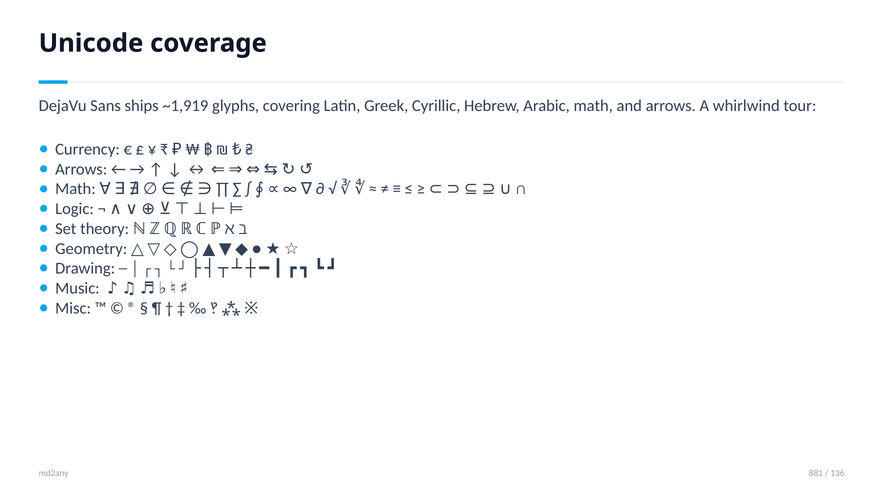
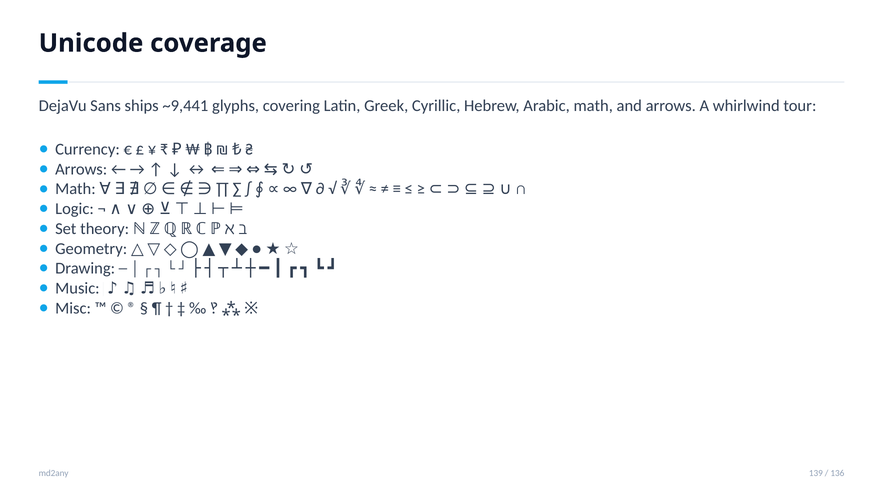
~1,919: ~1,919 -> ~9,441
881: 881 -> 139
